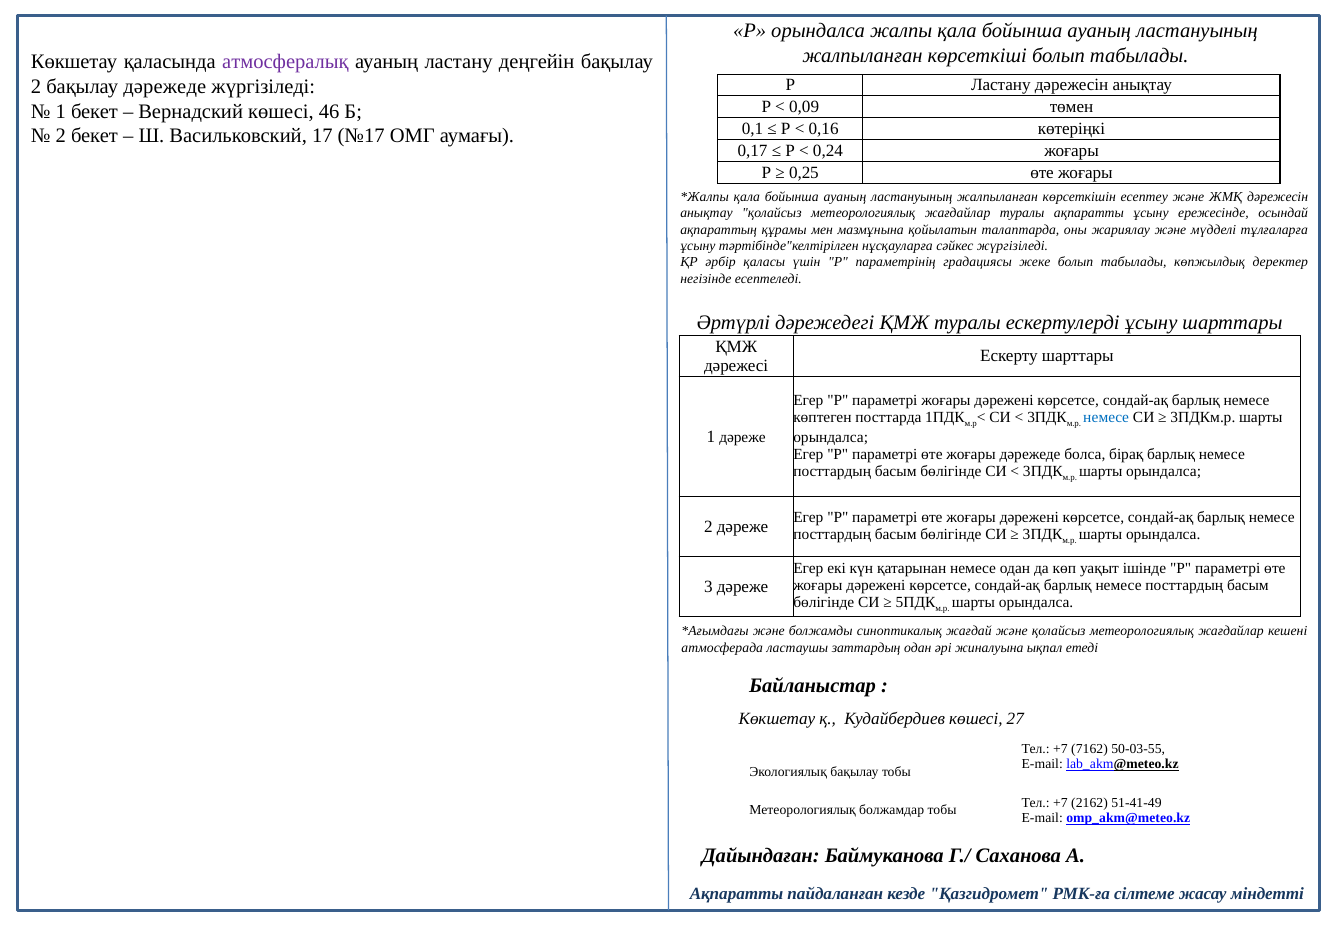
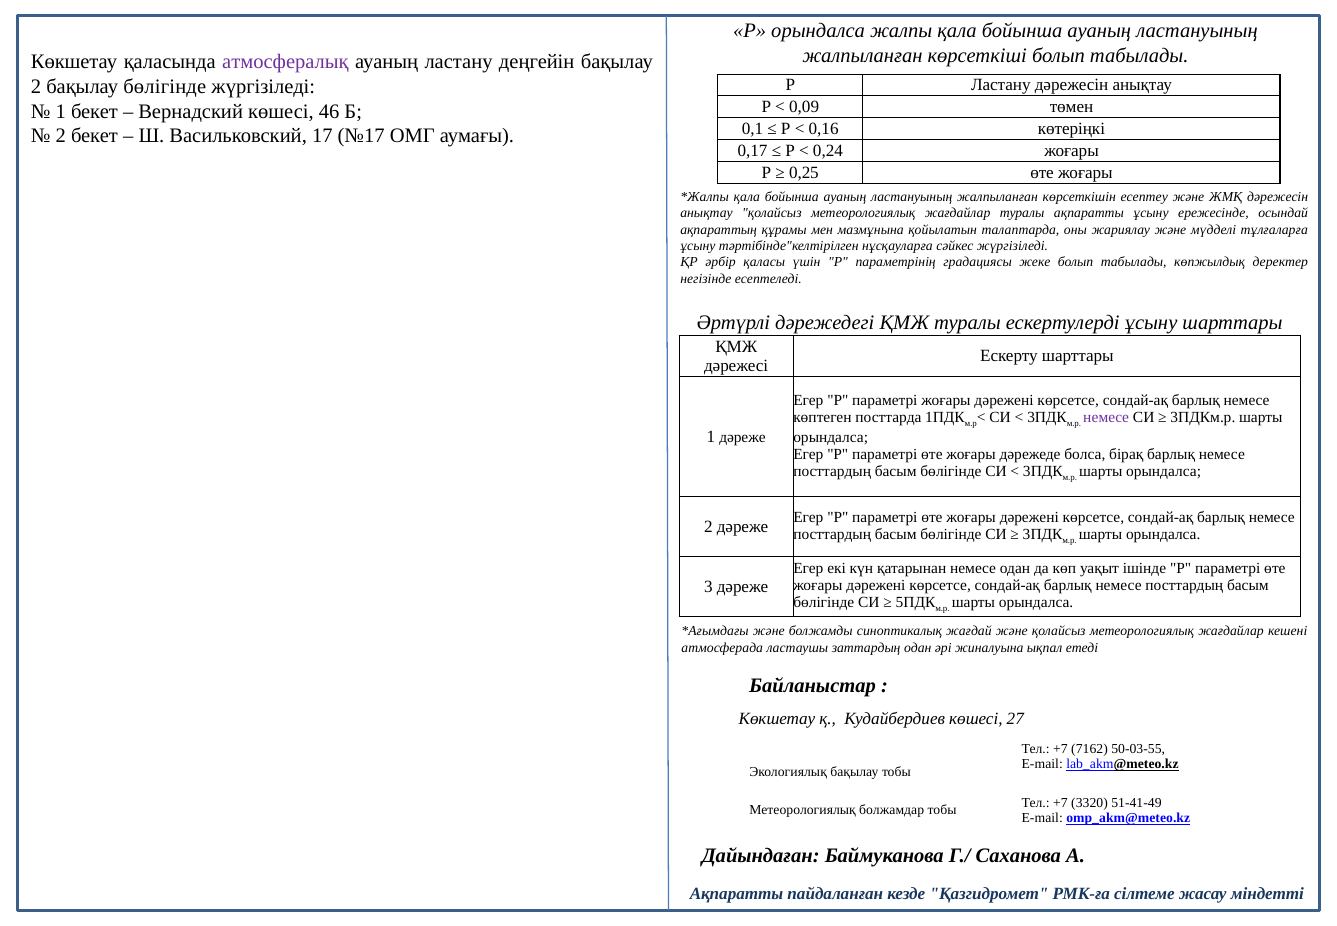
бақылау дәрежеде: дәрежеде -> бөлігінде
немесе at (1106, 417) colour: blue -> purple
2162: 2162 -> 3320
